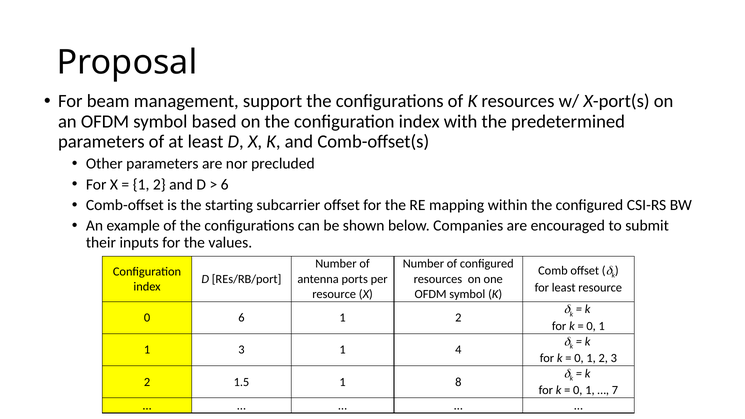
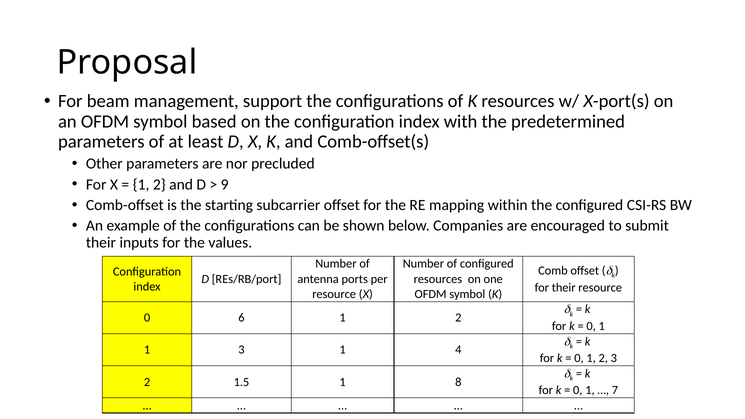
6 at (225, 184): 6 -> 9
for least: least -> their
